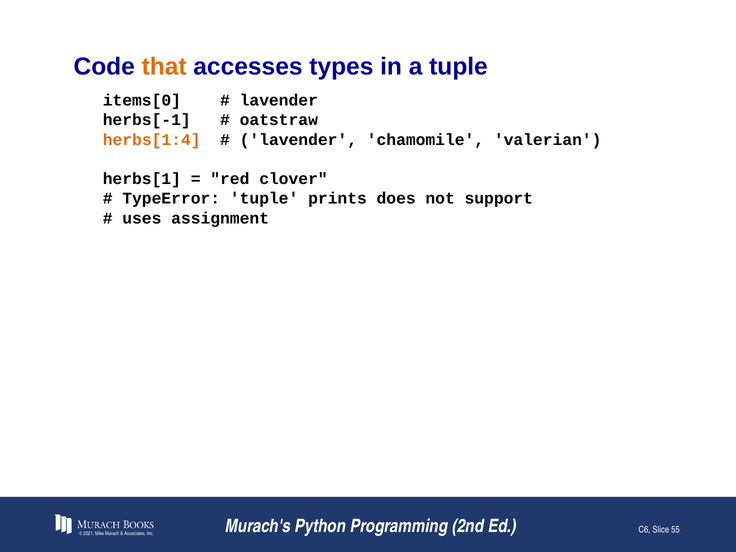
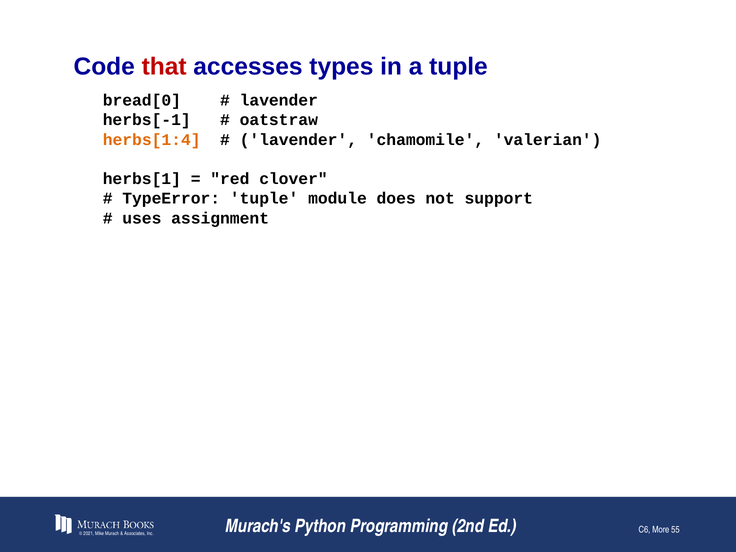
that colour: orange -> red
items[0: items[0 -> bread[0
prints: prints -> module
Slice: Slice -> More
